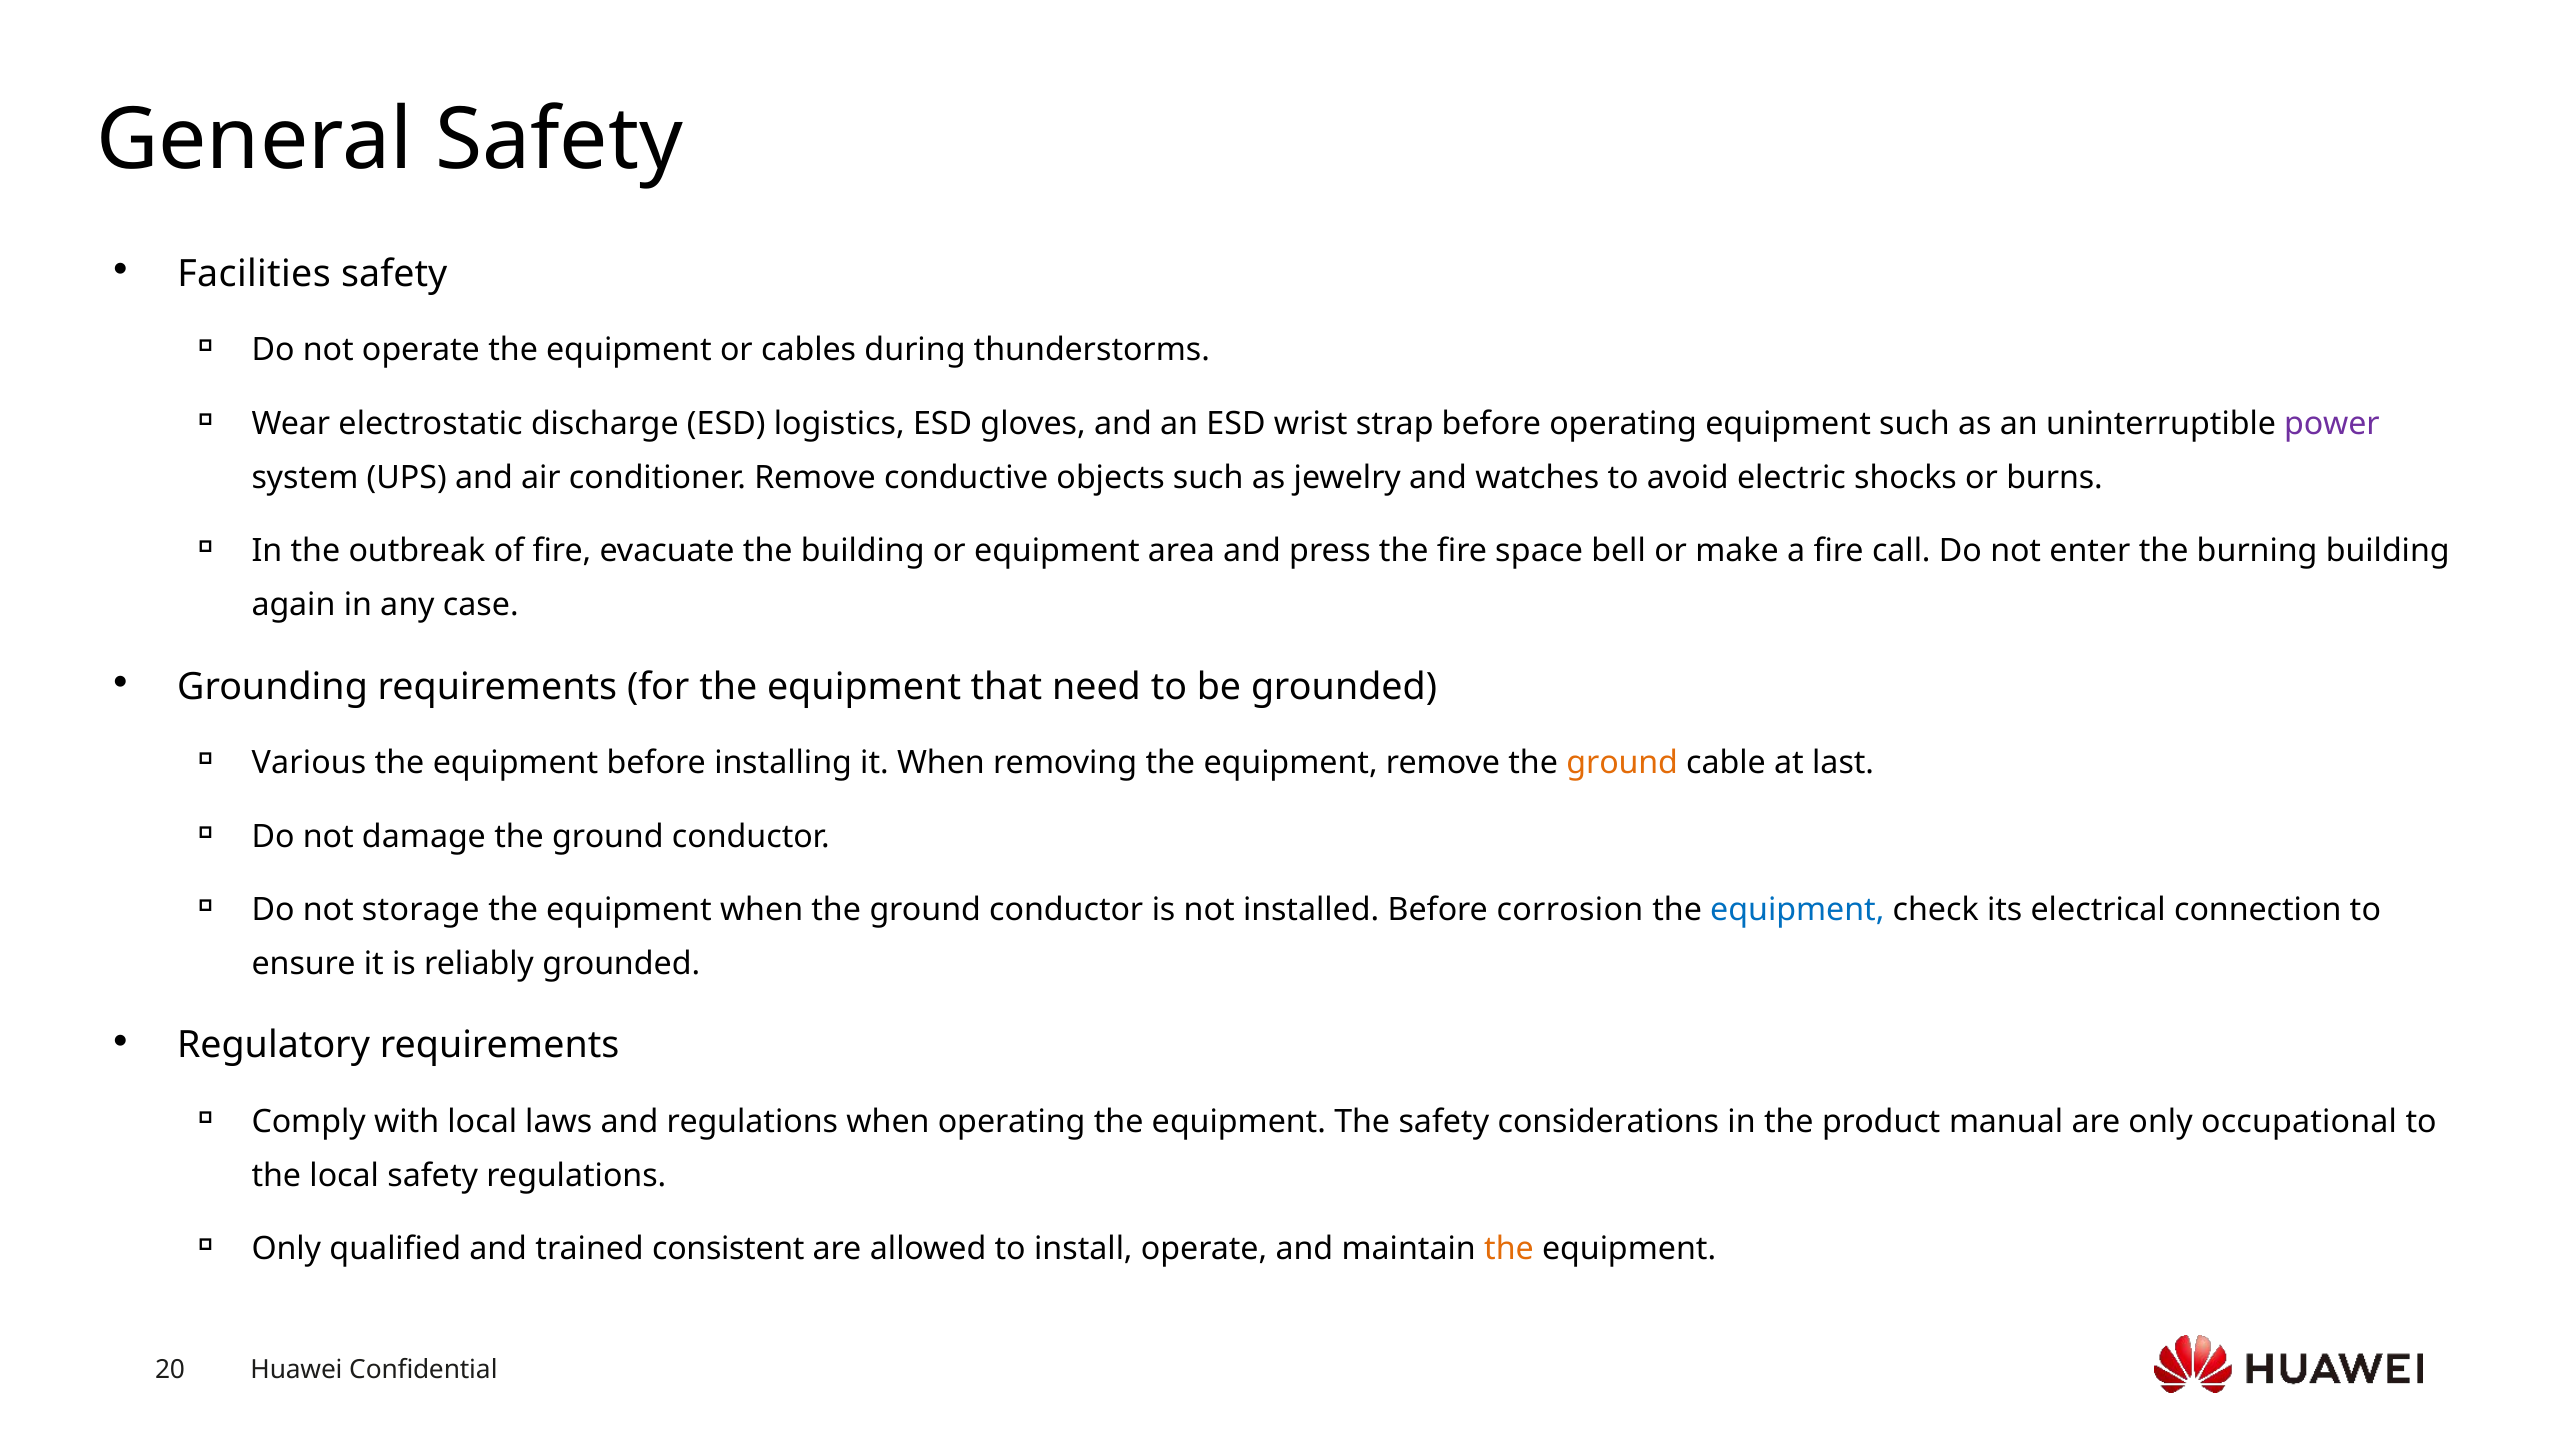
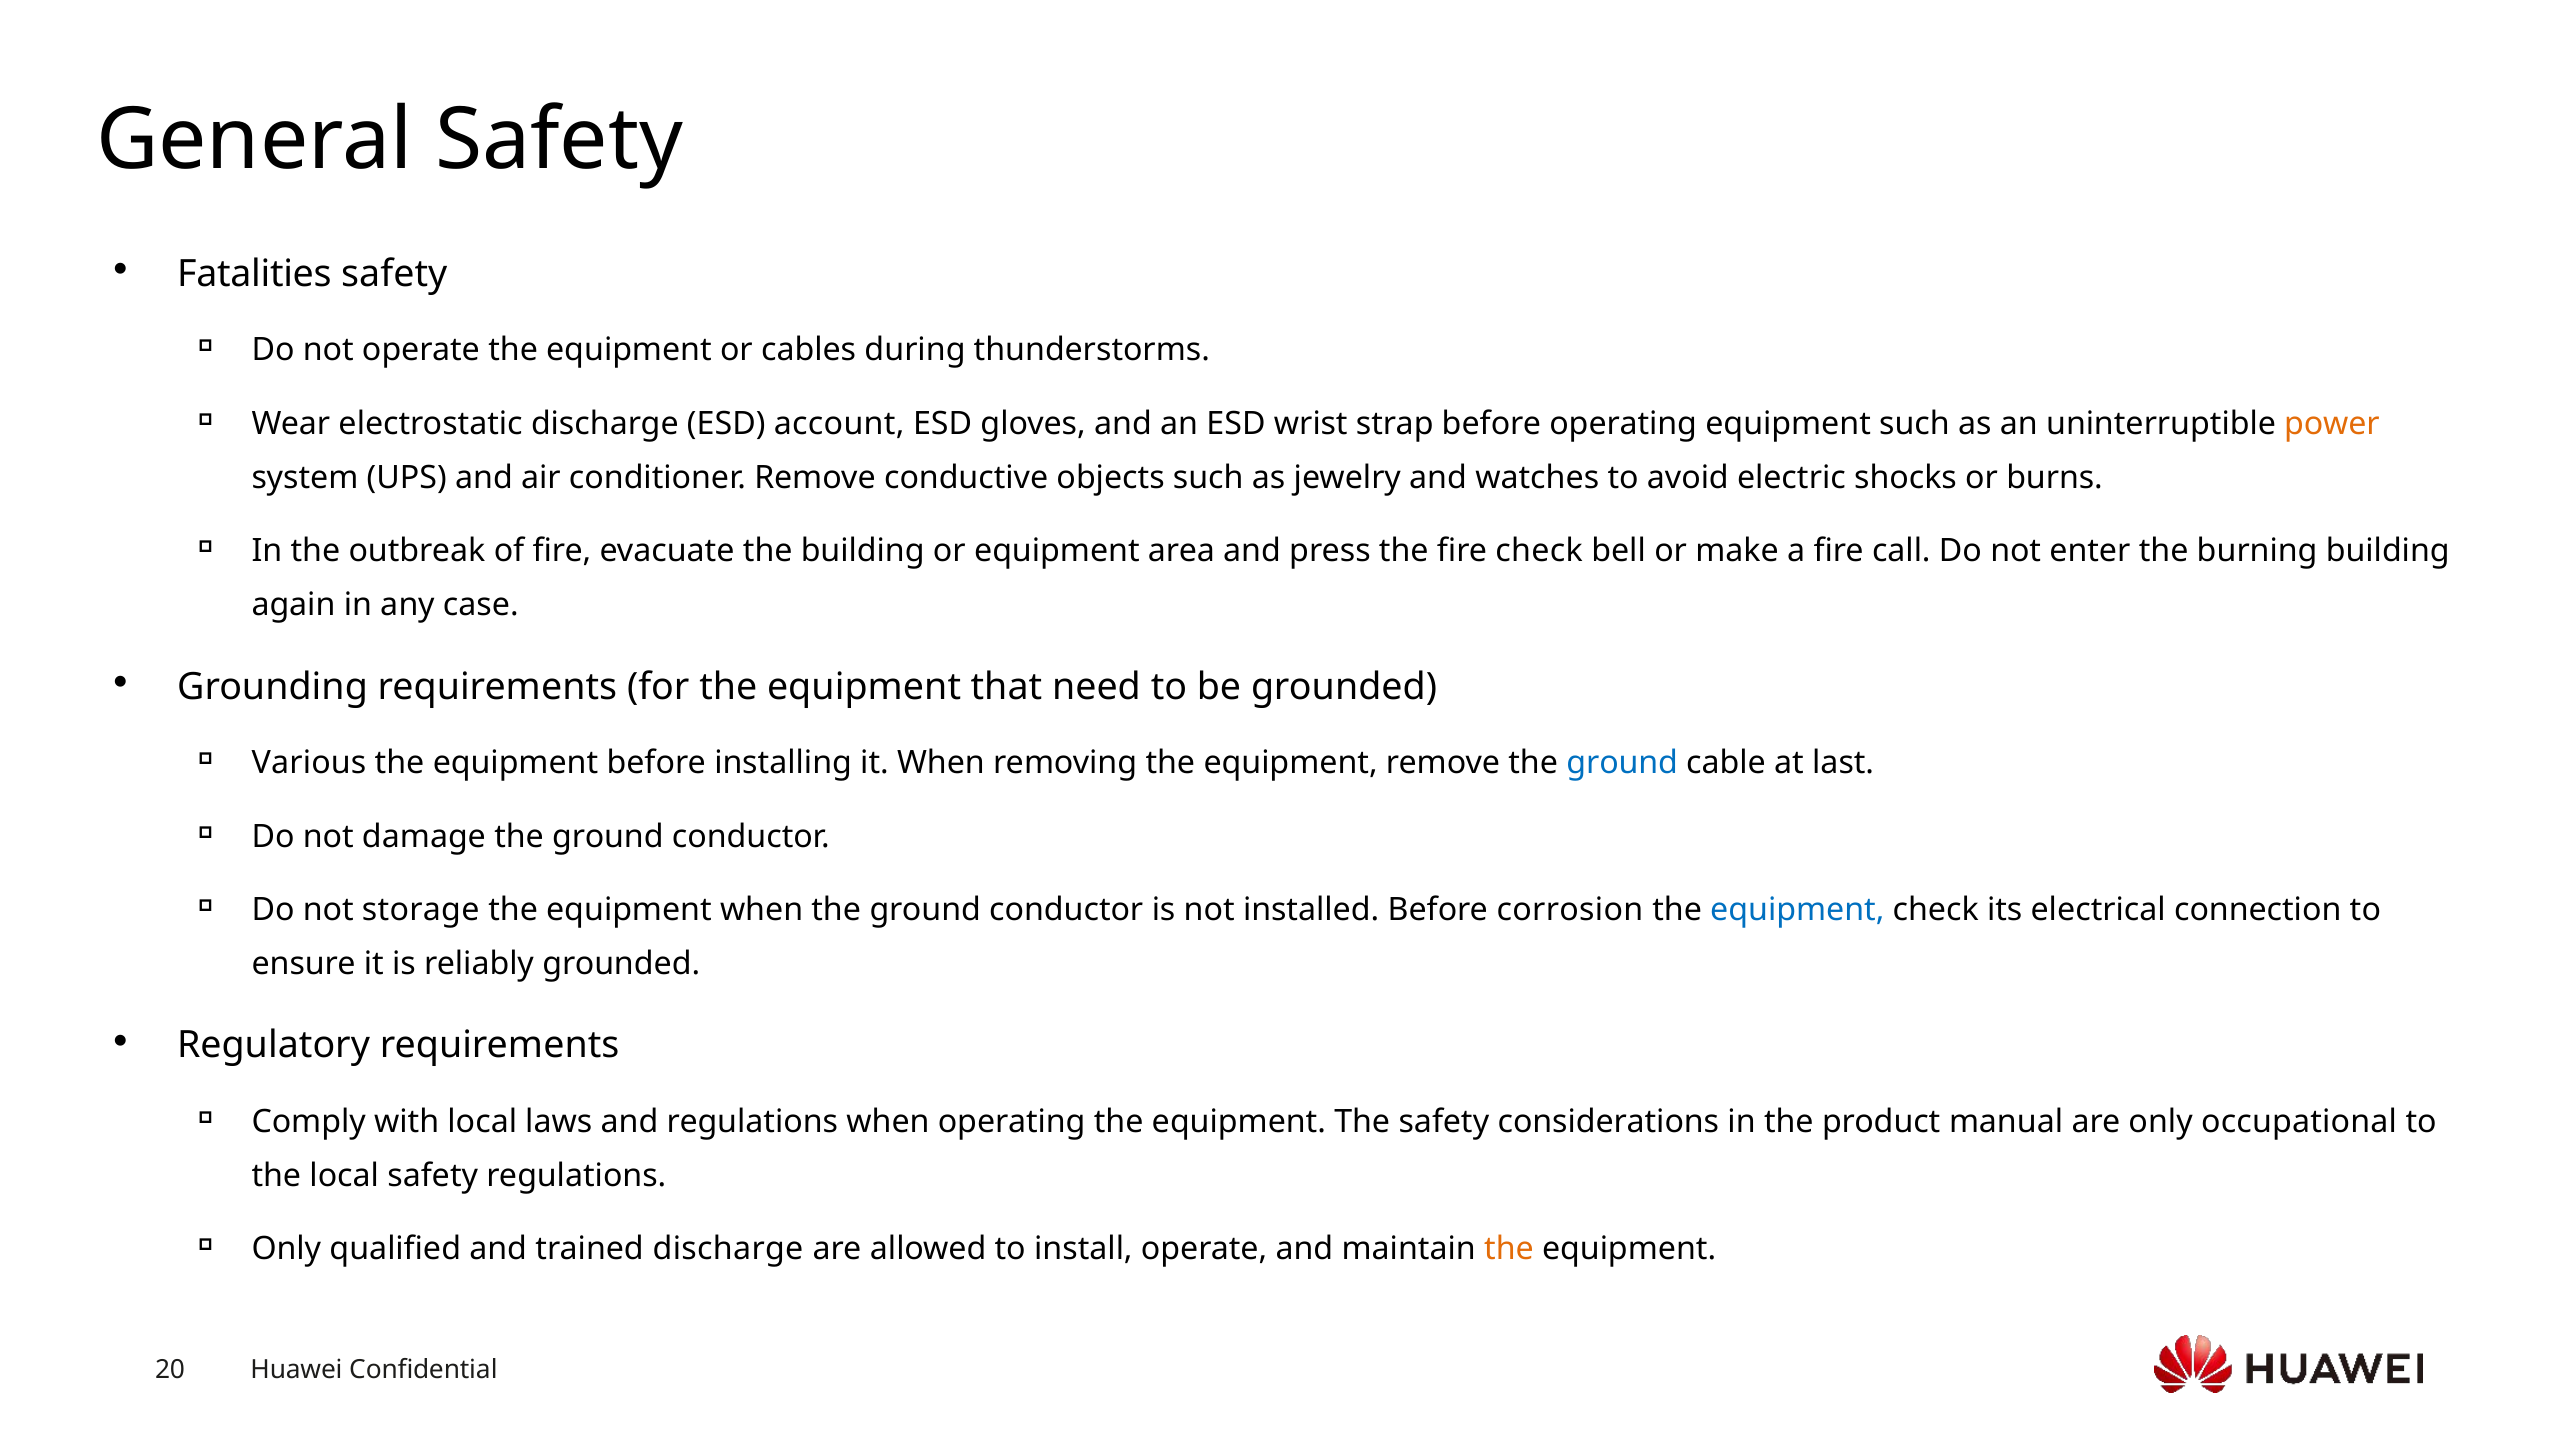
Facilities: Facilities -> Fatalities
logistics: logistics -> account
power colour: purple -> orange
fire space: space -> check
ground at (1622, 763) colour: orange -> blue
trained consistent: consistent -> discharge
